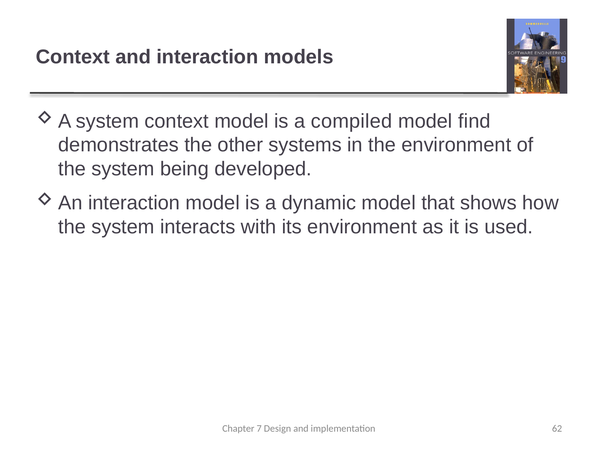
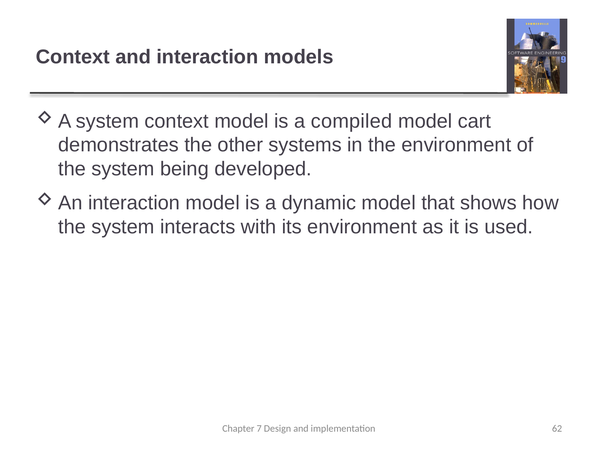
find: find -> cart
